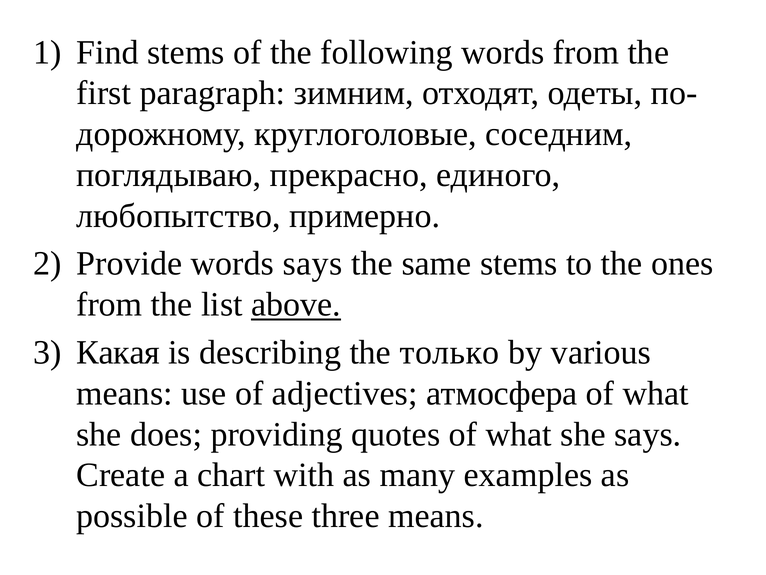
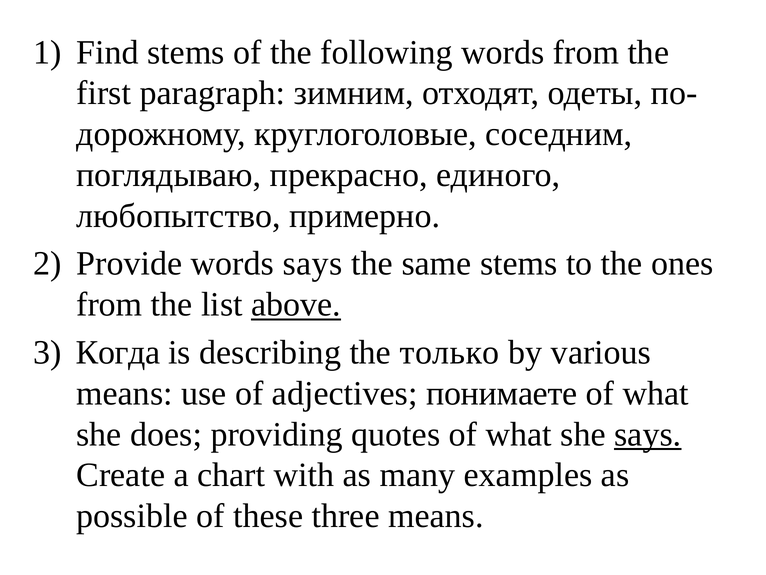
Какая: Какая -> Когда
атмосфера: атмосфера -> понимаете
says at (648, 434) underline: none -> present
